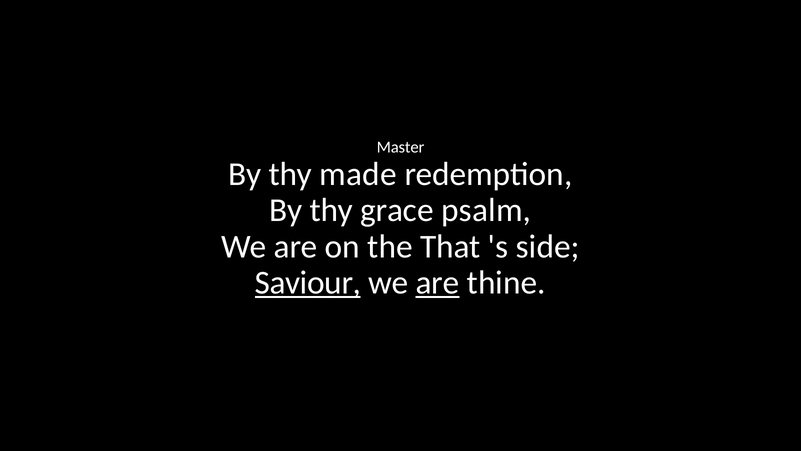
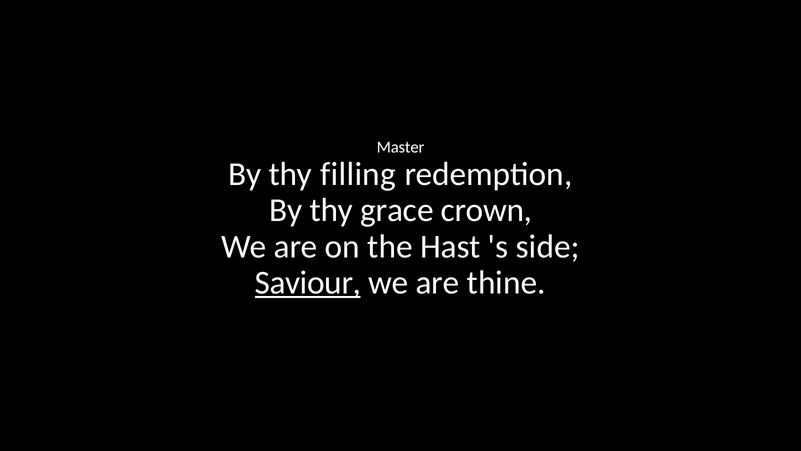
made: made -> filling
psalm: psalm -> crown
That: That -> Hast
are at (438, 282) underline: present -> none
